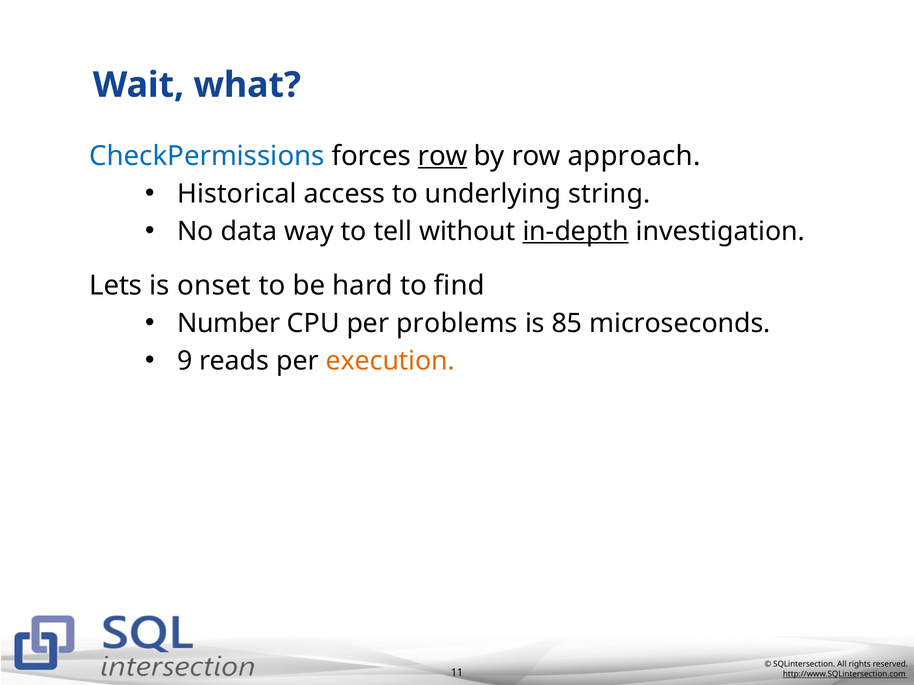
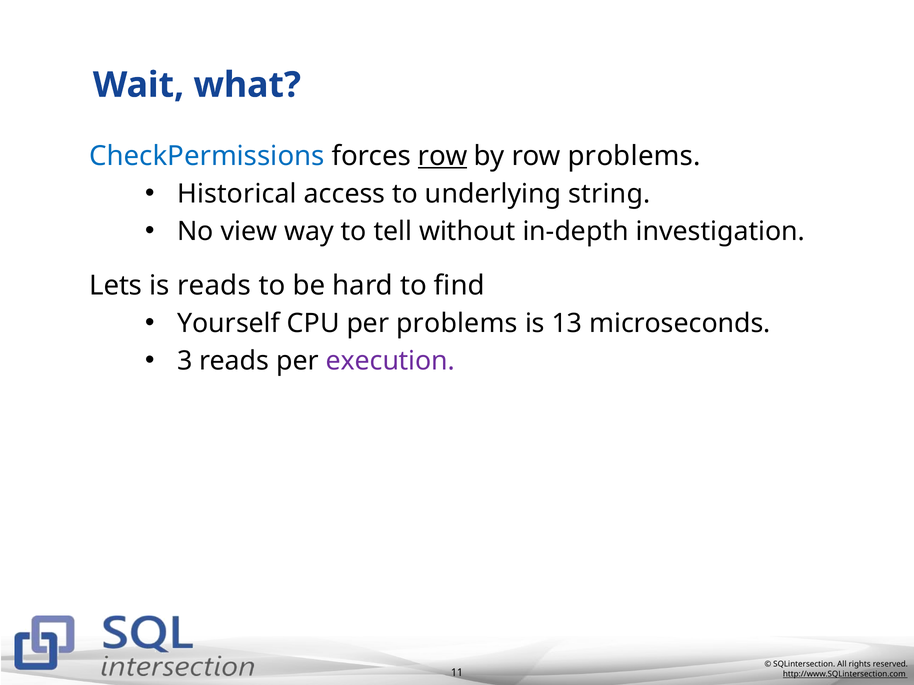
row approach: approach -> problems
data: data -> view
in-depth underline: present -> none
is onset: onset -> reads
Number: Number -> Yourself
85: 85 -> 13
9: 9 -> 3
execution colour: orange -> purple
